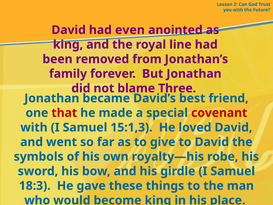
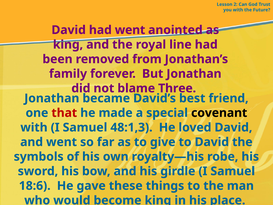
had even: even -> went
covenant colour: red -> black
15:1,3: 15:1,3 -> 48:1,3
18:3: 18:3 -> 18:6
